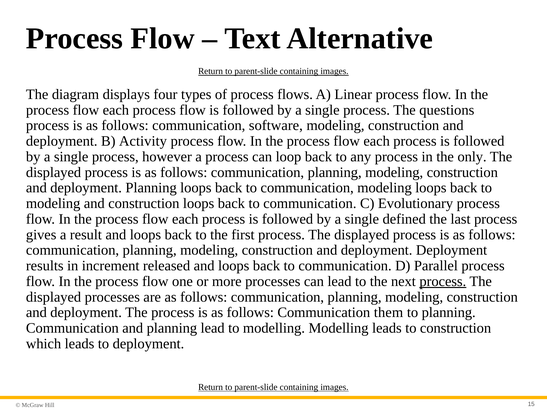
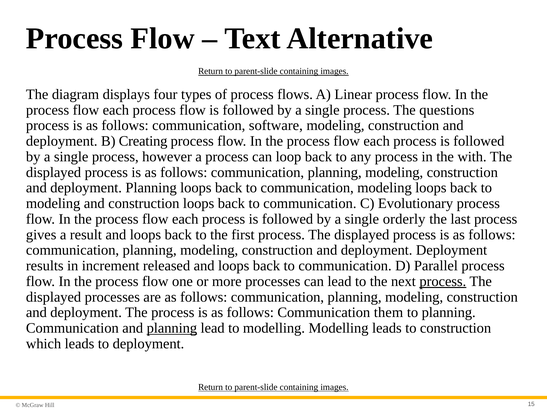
Activity: Activity -> Creating
only: only -> with
defined: defined -> orderly
planning at (172, 328) underline: none -> present
